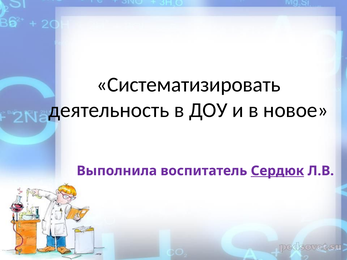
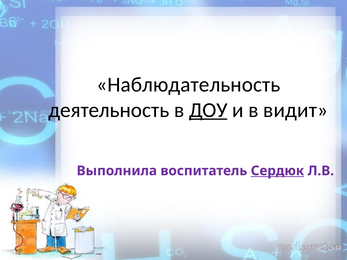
Систематизировать: Систематизировать -> Наблюдательность
ДОУ underline: none -> present
новое: новое -> видит
